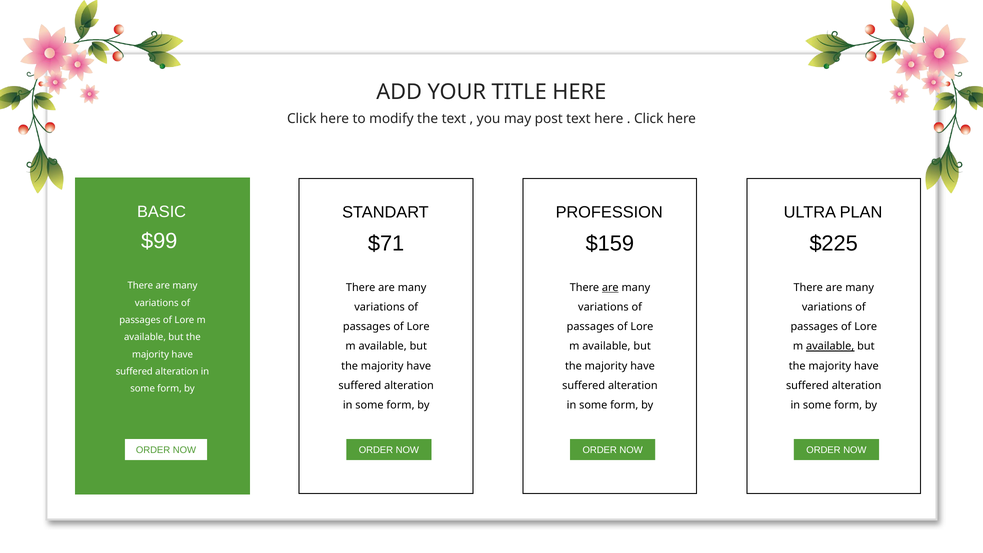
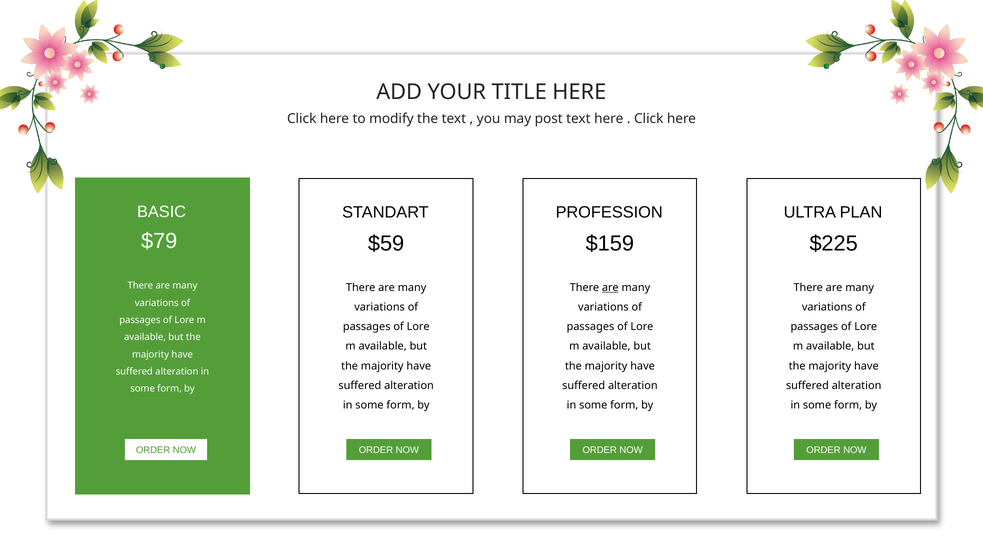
$99: $99 -> $79
$71: $71 -> $59
available at (830, 346) underline: present -> none
